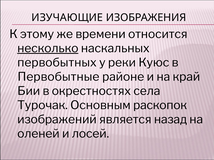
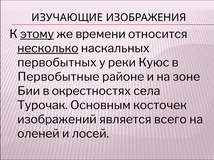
этому underline: none -> present
край: край -> зоне
раскопок: раскопок -> косточек
назад: назад -> всего
